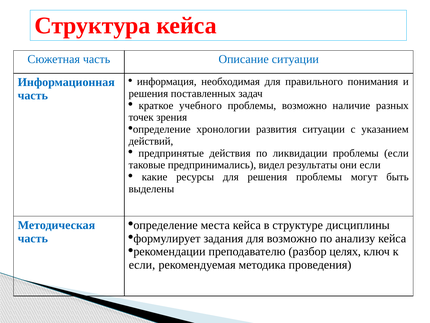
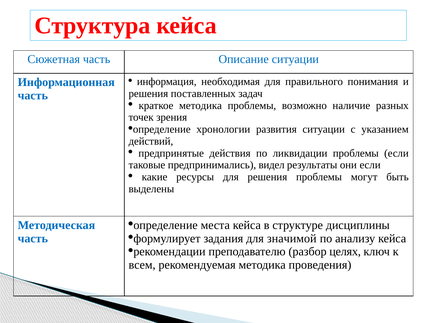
краткое учебного: учебного -> методика
для возможно: возможно -> значимой
если at (142, 265): если -> всем
